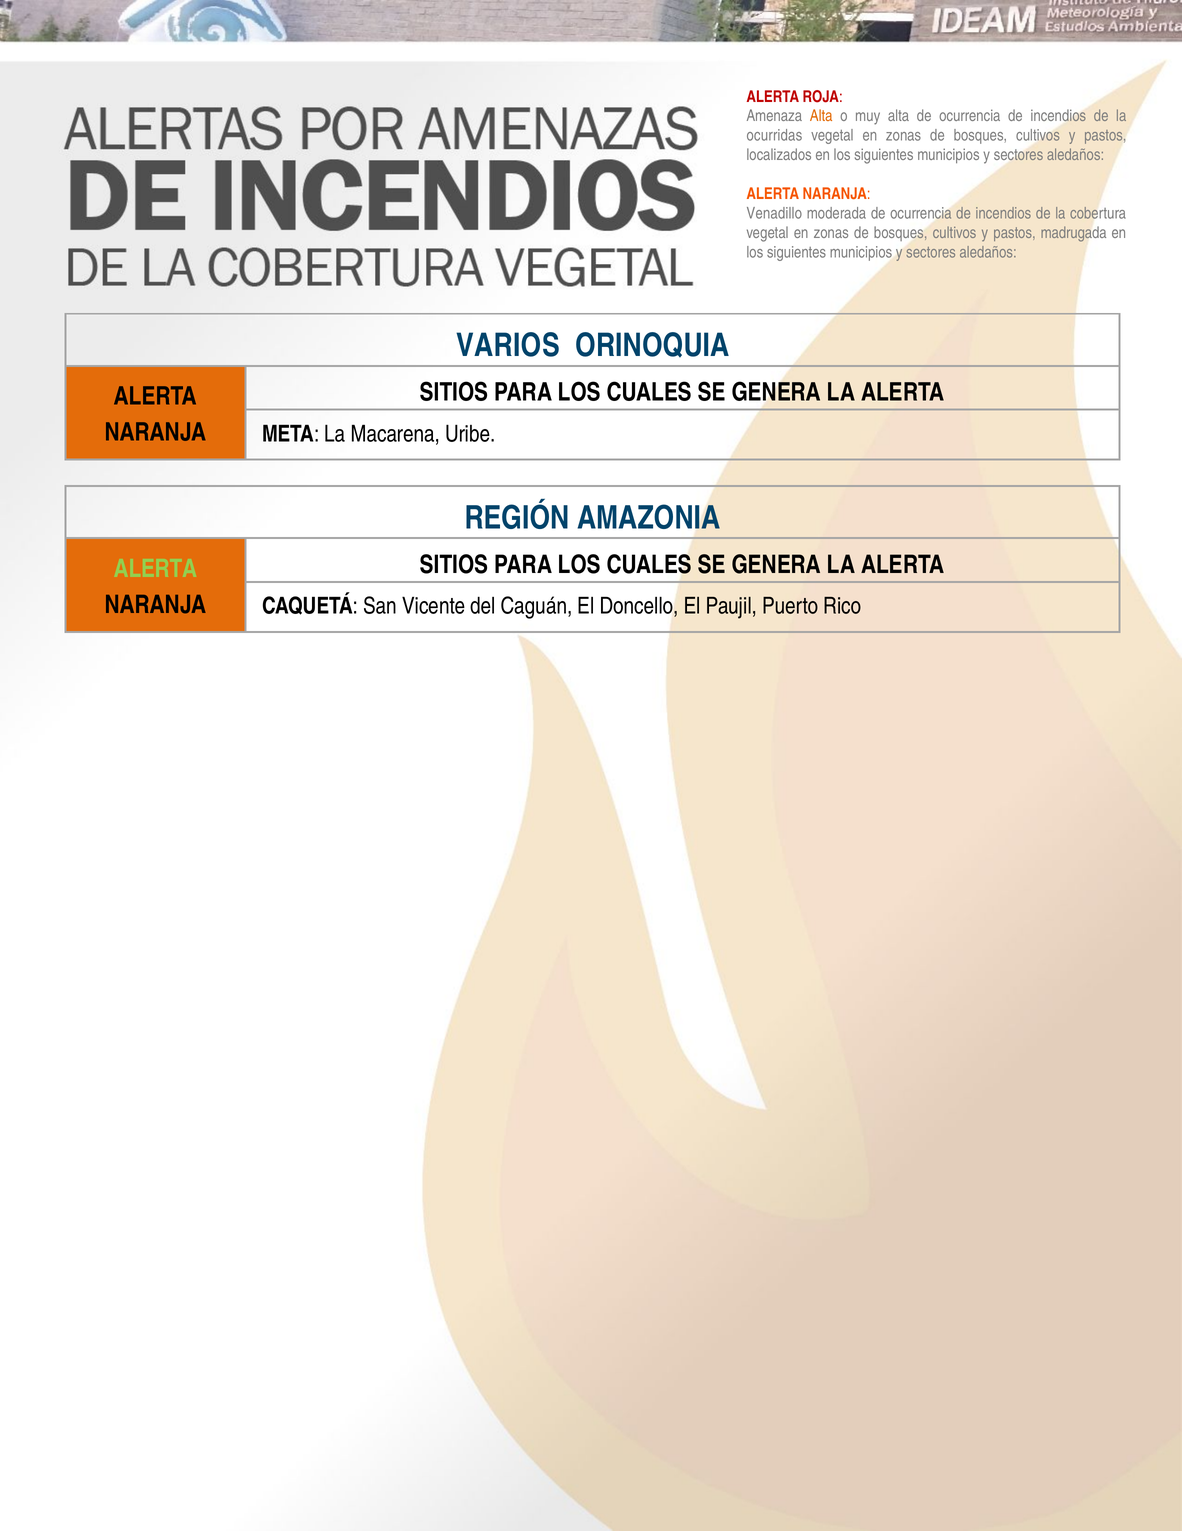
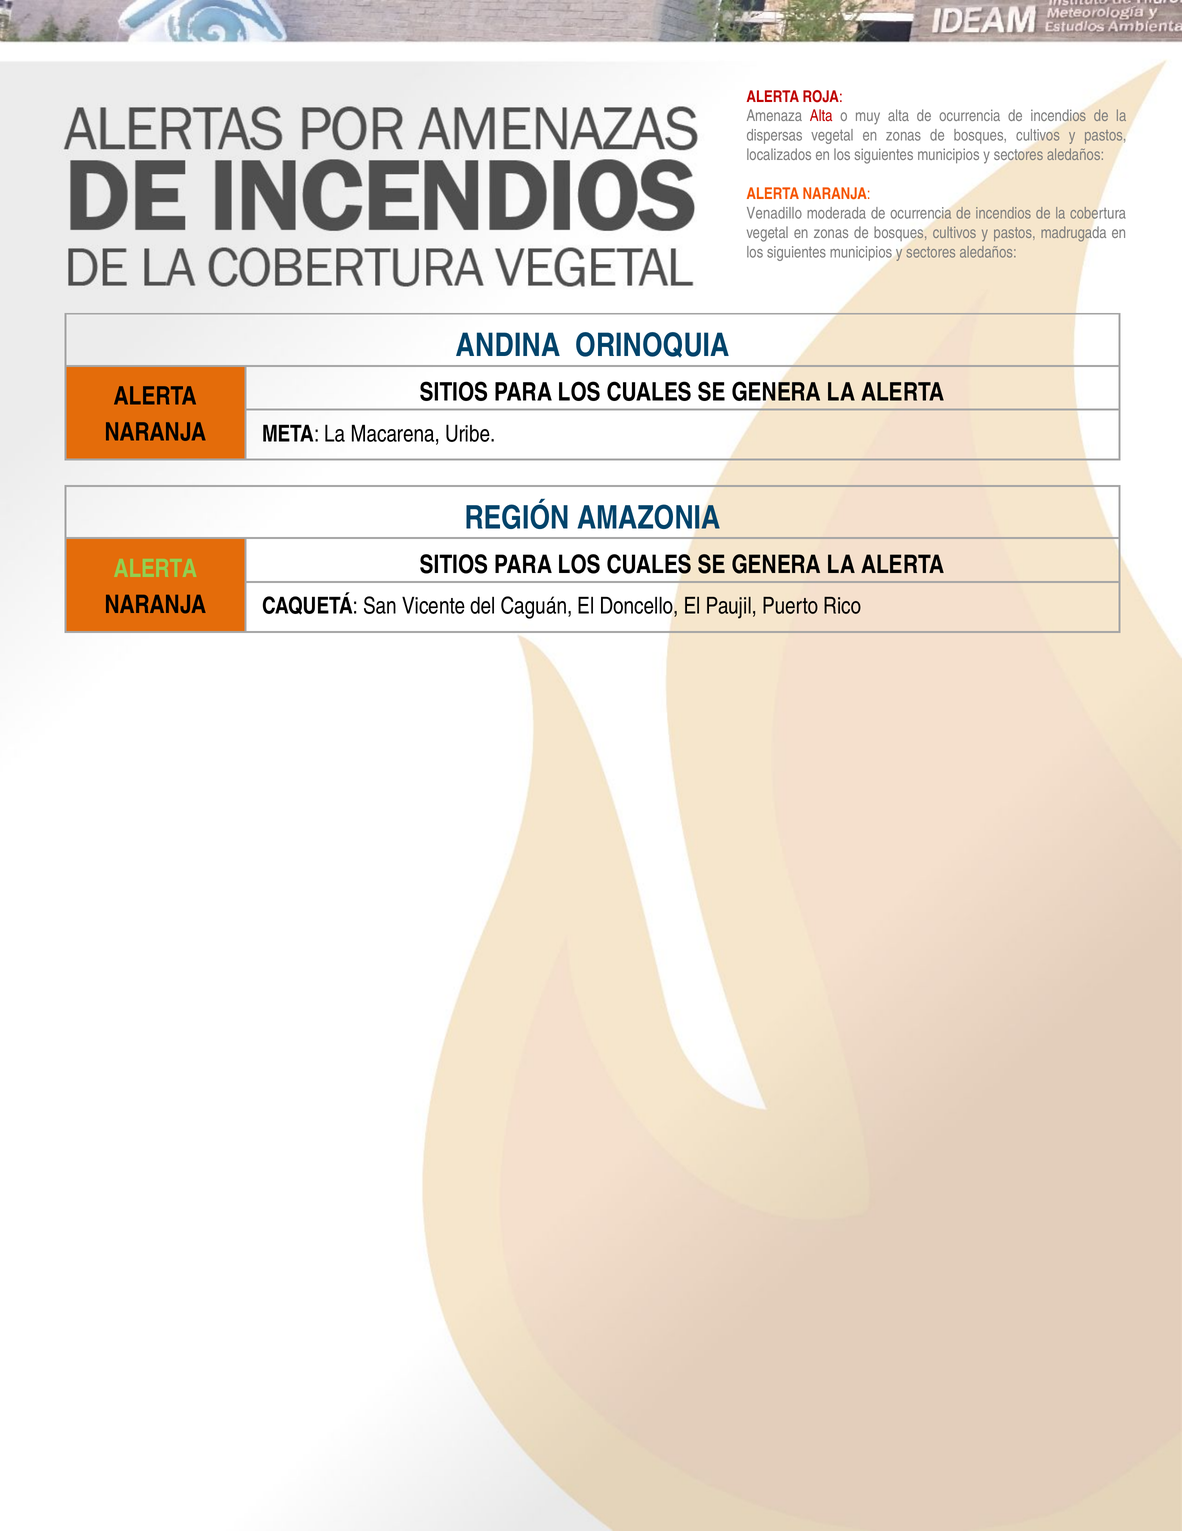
Alta at (821, 116) colour: orange -> red
ocurridas: ocurridas -> dispersas
VARIOS: VARIOS -> ANDINA
